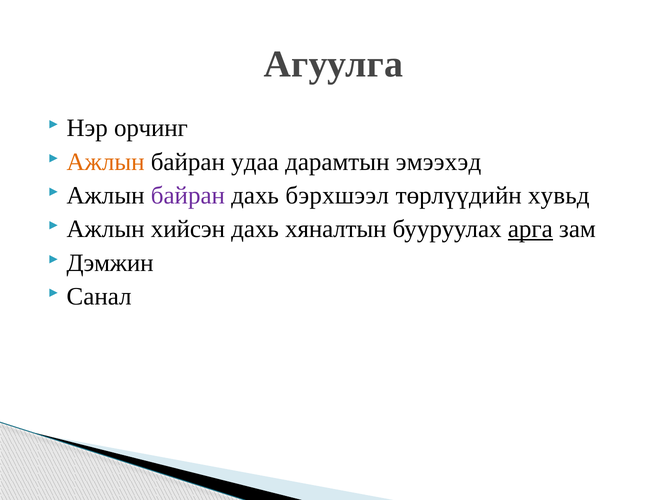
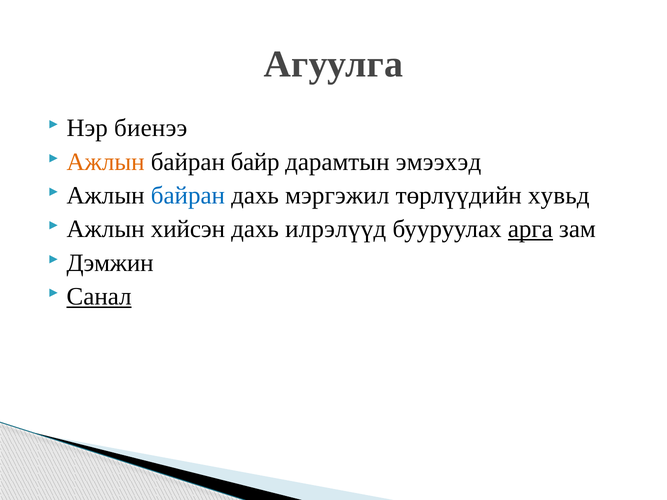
орчинг: орчинг -> биенээ
удаа: удаа -> байр
байран at (188, 196) colour: purple -> blue
бэрхшээл: бэрхшээл -> мэргэжил
хяналтын: хяналтын -> илрэлүүд
Санал underline: none -> present
